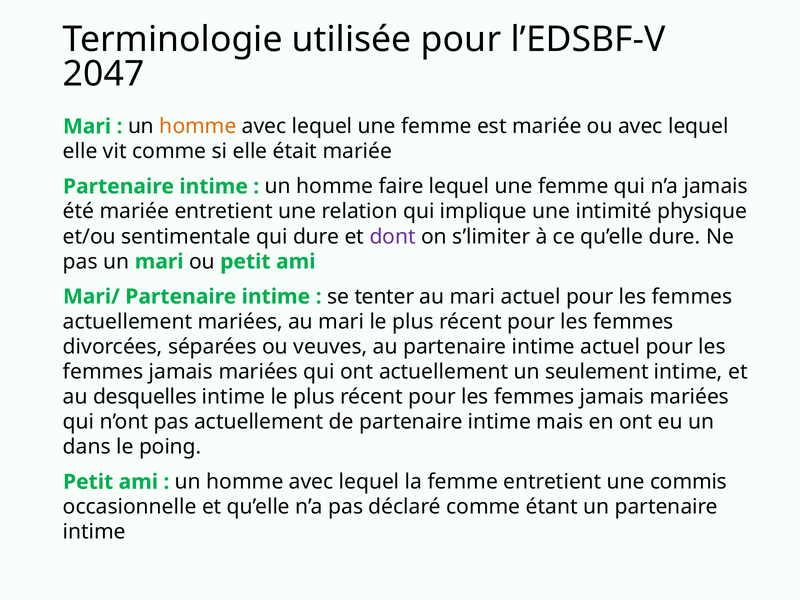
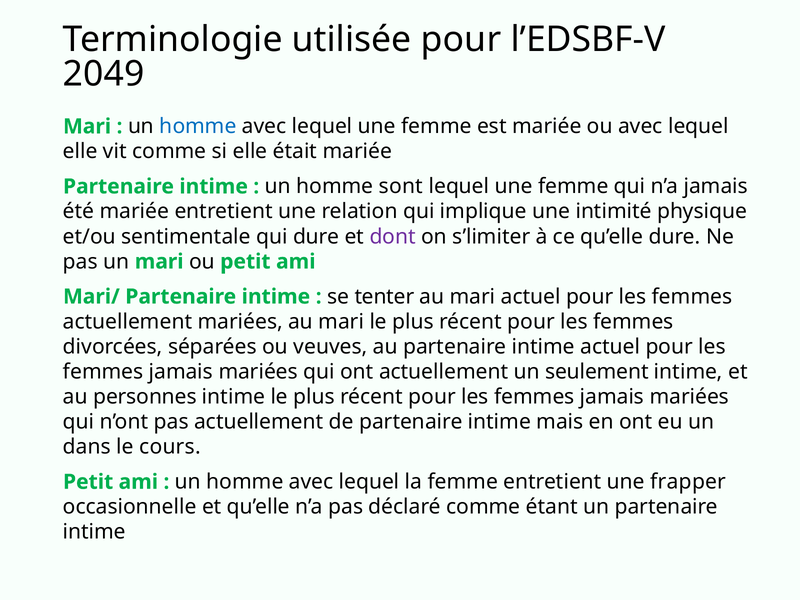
2047: 2047 -> 2049
homme at (198, 126) colour: orange -> blue
faire: faire -> sont
desquelles: desquelles -> personnes
poing: poing -> cours
commis: commis -> frapper
